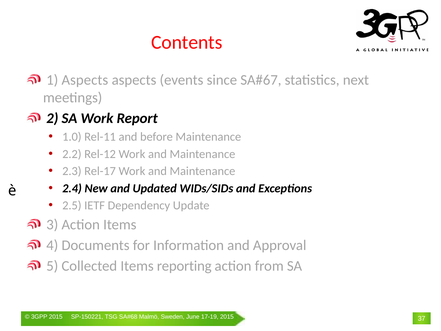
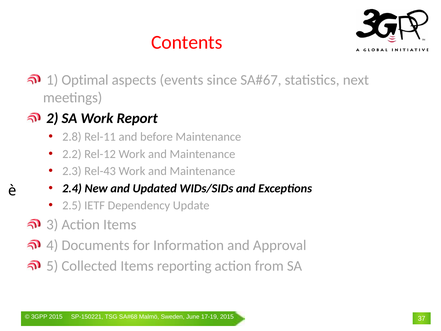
1 Aspects: Aspects -> Optimal
1.0: 1.0 -> 2.8
Rel-17: Rel-17 -> Rel-43
